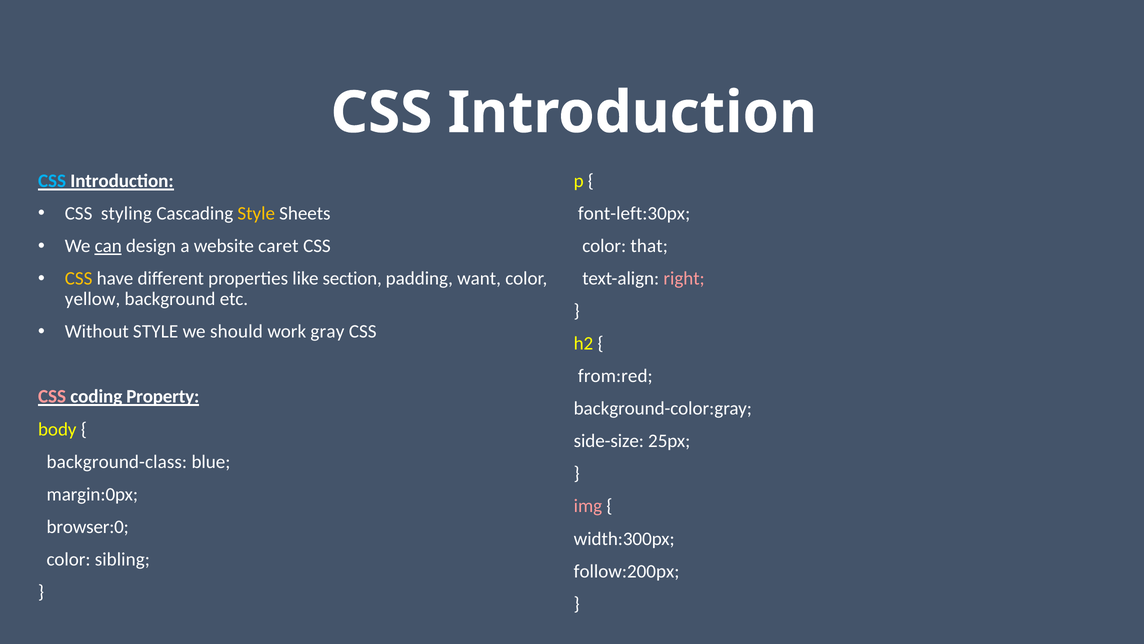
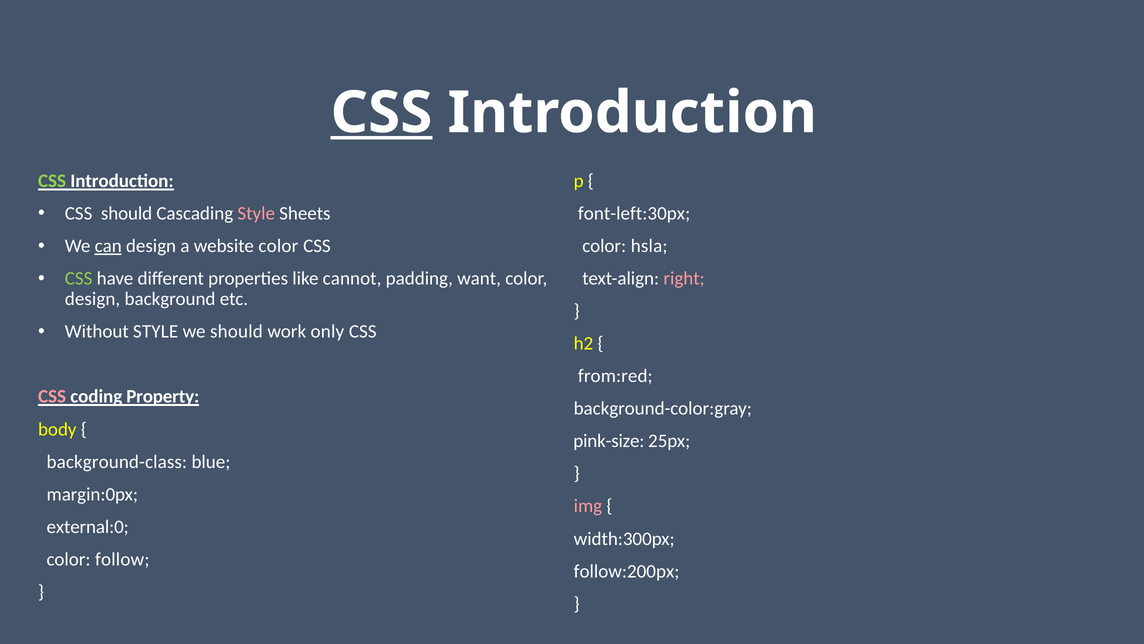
CSS at (381, 113) underline: none -> present
CSS at (52, 181) colour: light blue -> light green
CSS styling: styling -> should
Style at (256, 213) colour: yellow -> pink
website caret: caret -> color
that: that -> hsla
CSS at (79, 278) colour: yellow -> light green
section: section -> cannot
yellow at (93, 299): yellow -> design
gray: gray -> only
side-size: side-size -> pink-size
browser:0: browser:0 -> external:0
sibling: sibling -> follow
